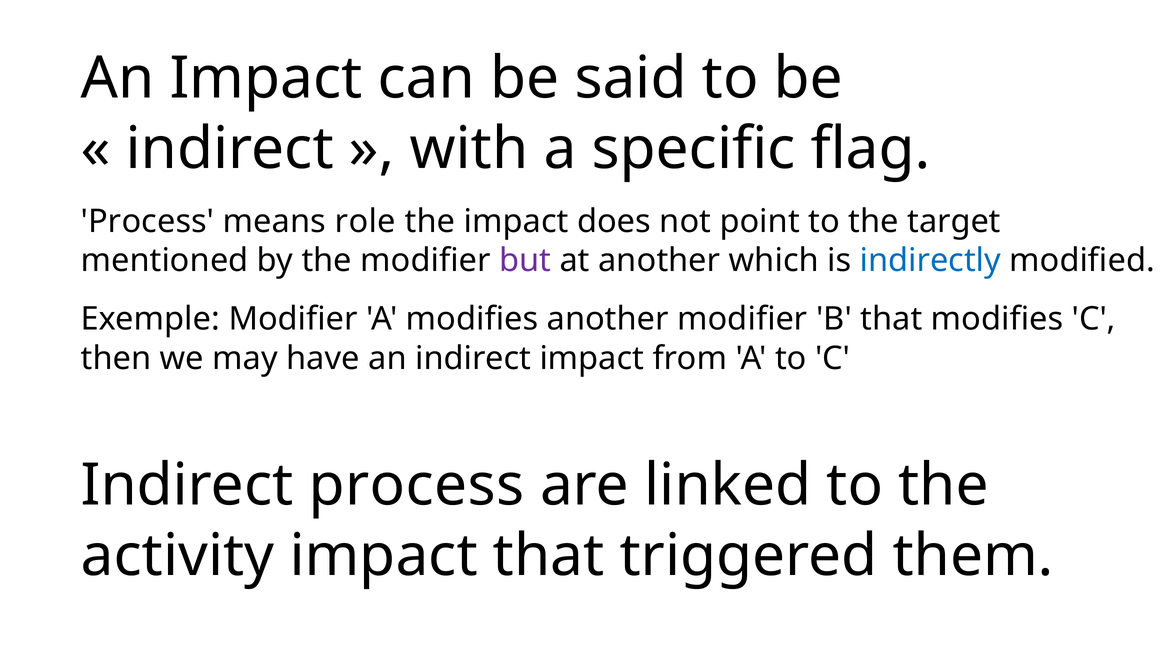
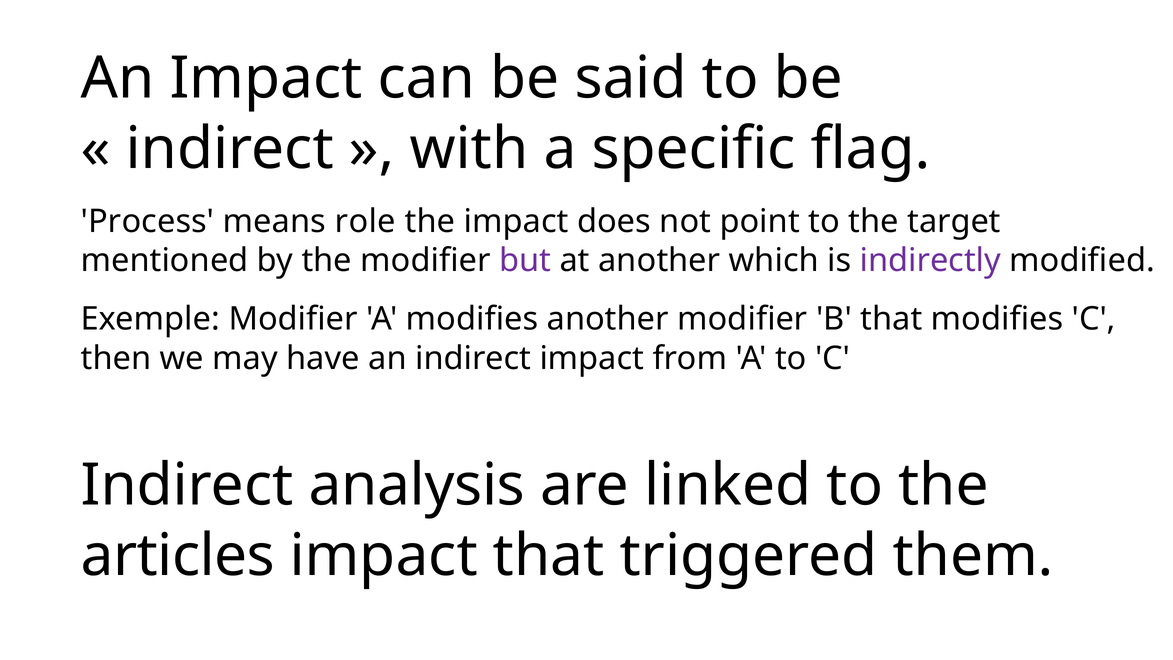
indirectly colour: blue -> purple
Indirect process: process -> analysis
activity: activity -> articles
